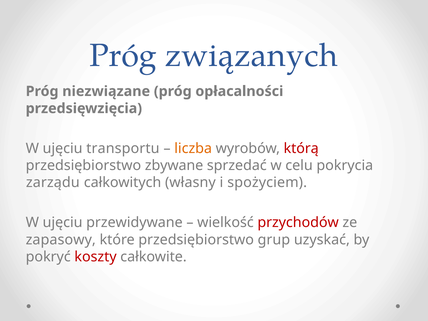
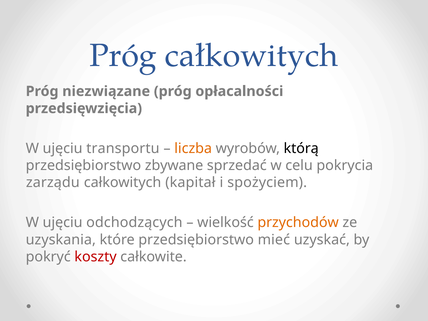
Próg związanych: związanych -> całkowitych
którą colour: red -> black
własny: własny -> kapitał
przewidywane: przewidywane -> odchodzących
przychodów colour: red -> orange
zapasowy: zapasowy -> uzyskania
grup: grup -> mieć
